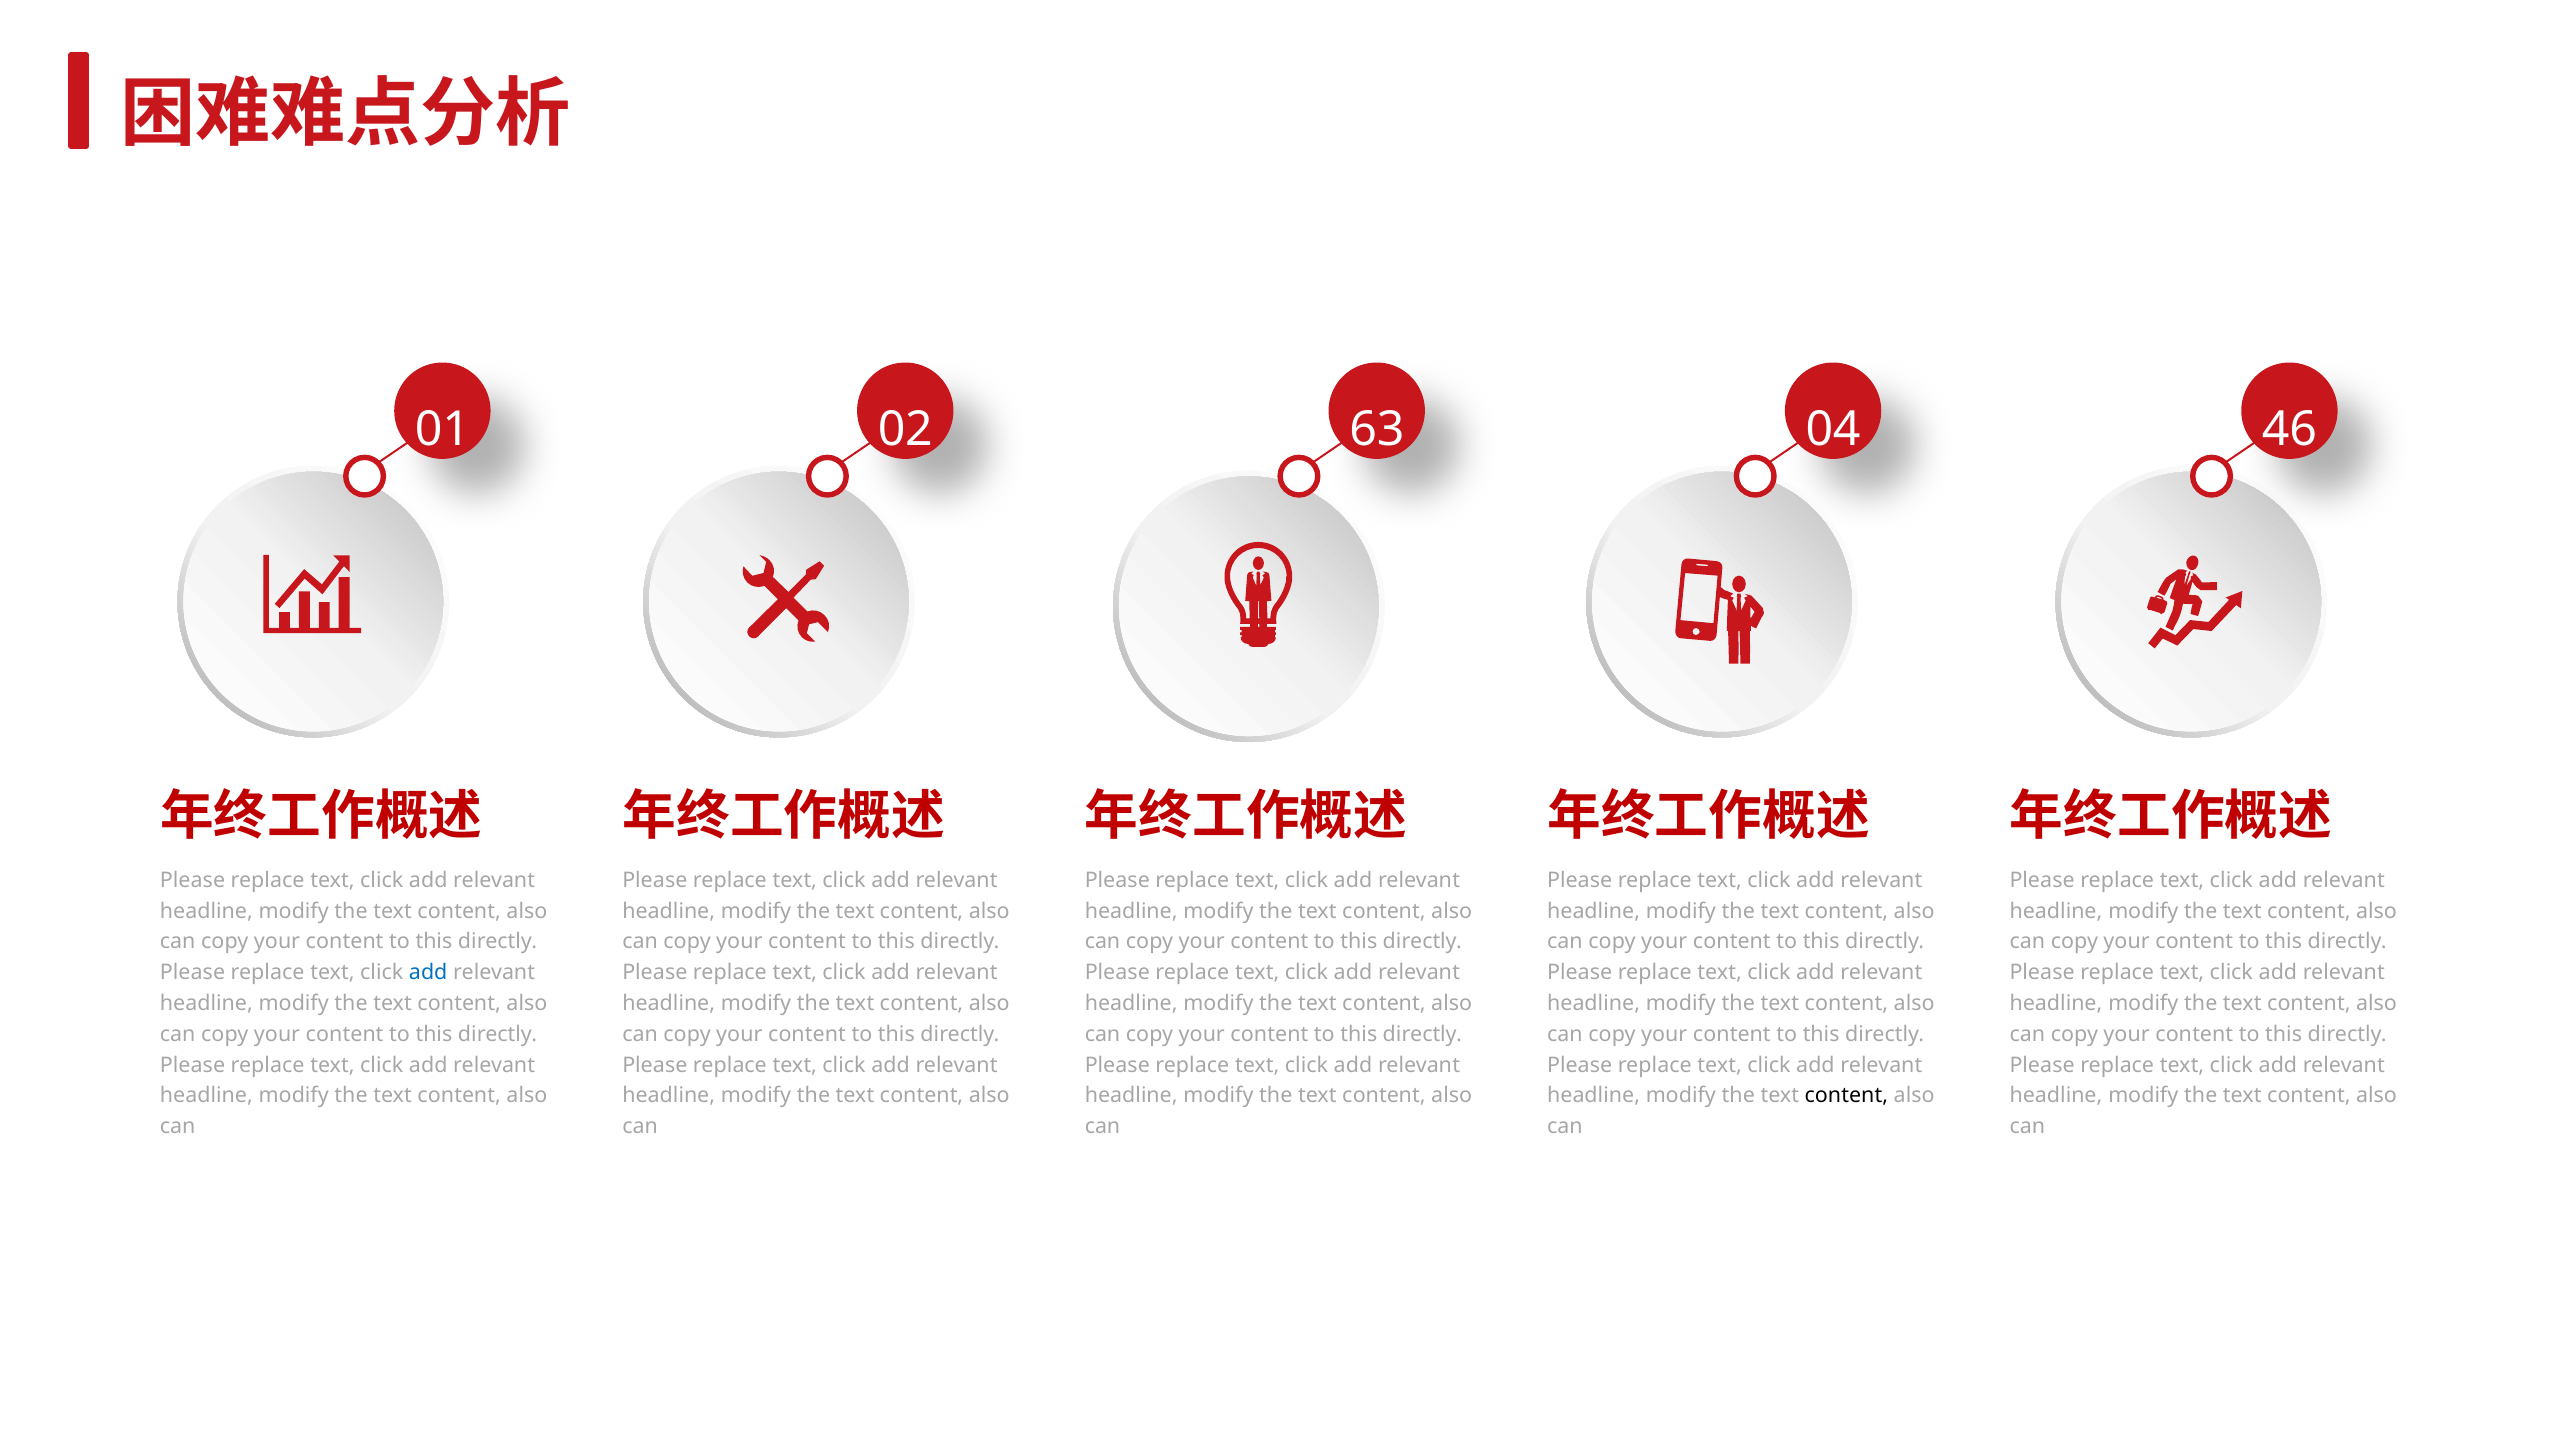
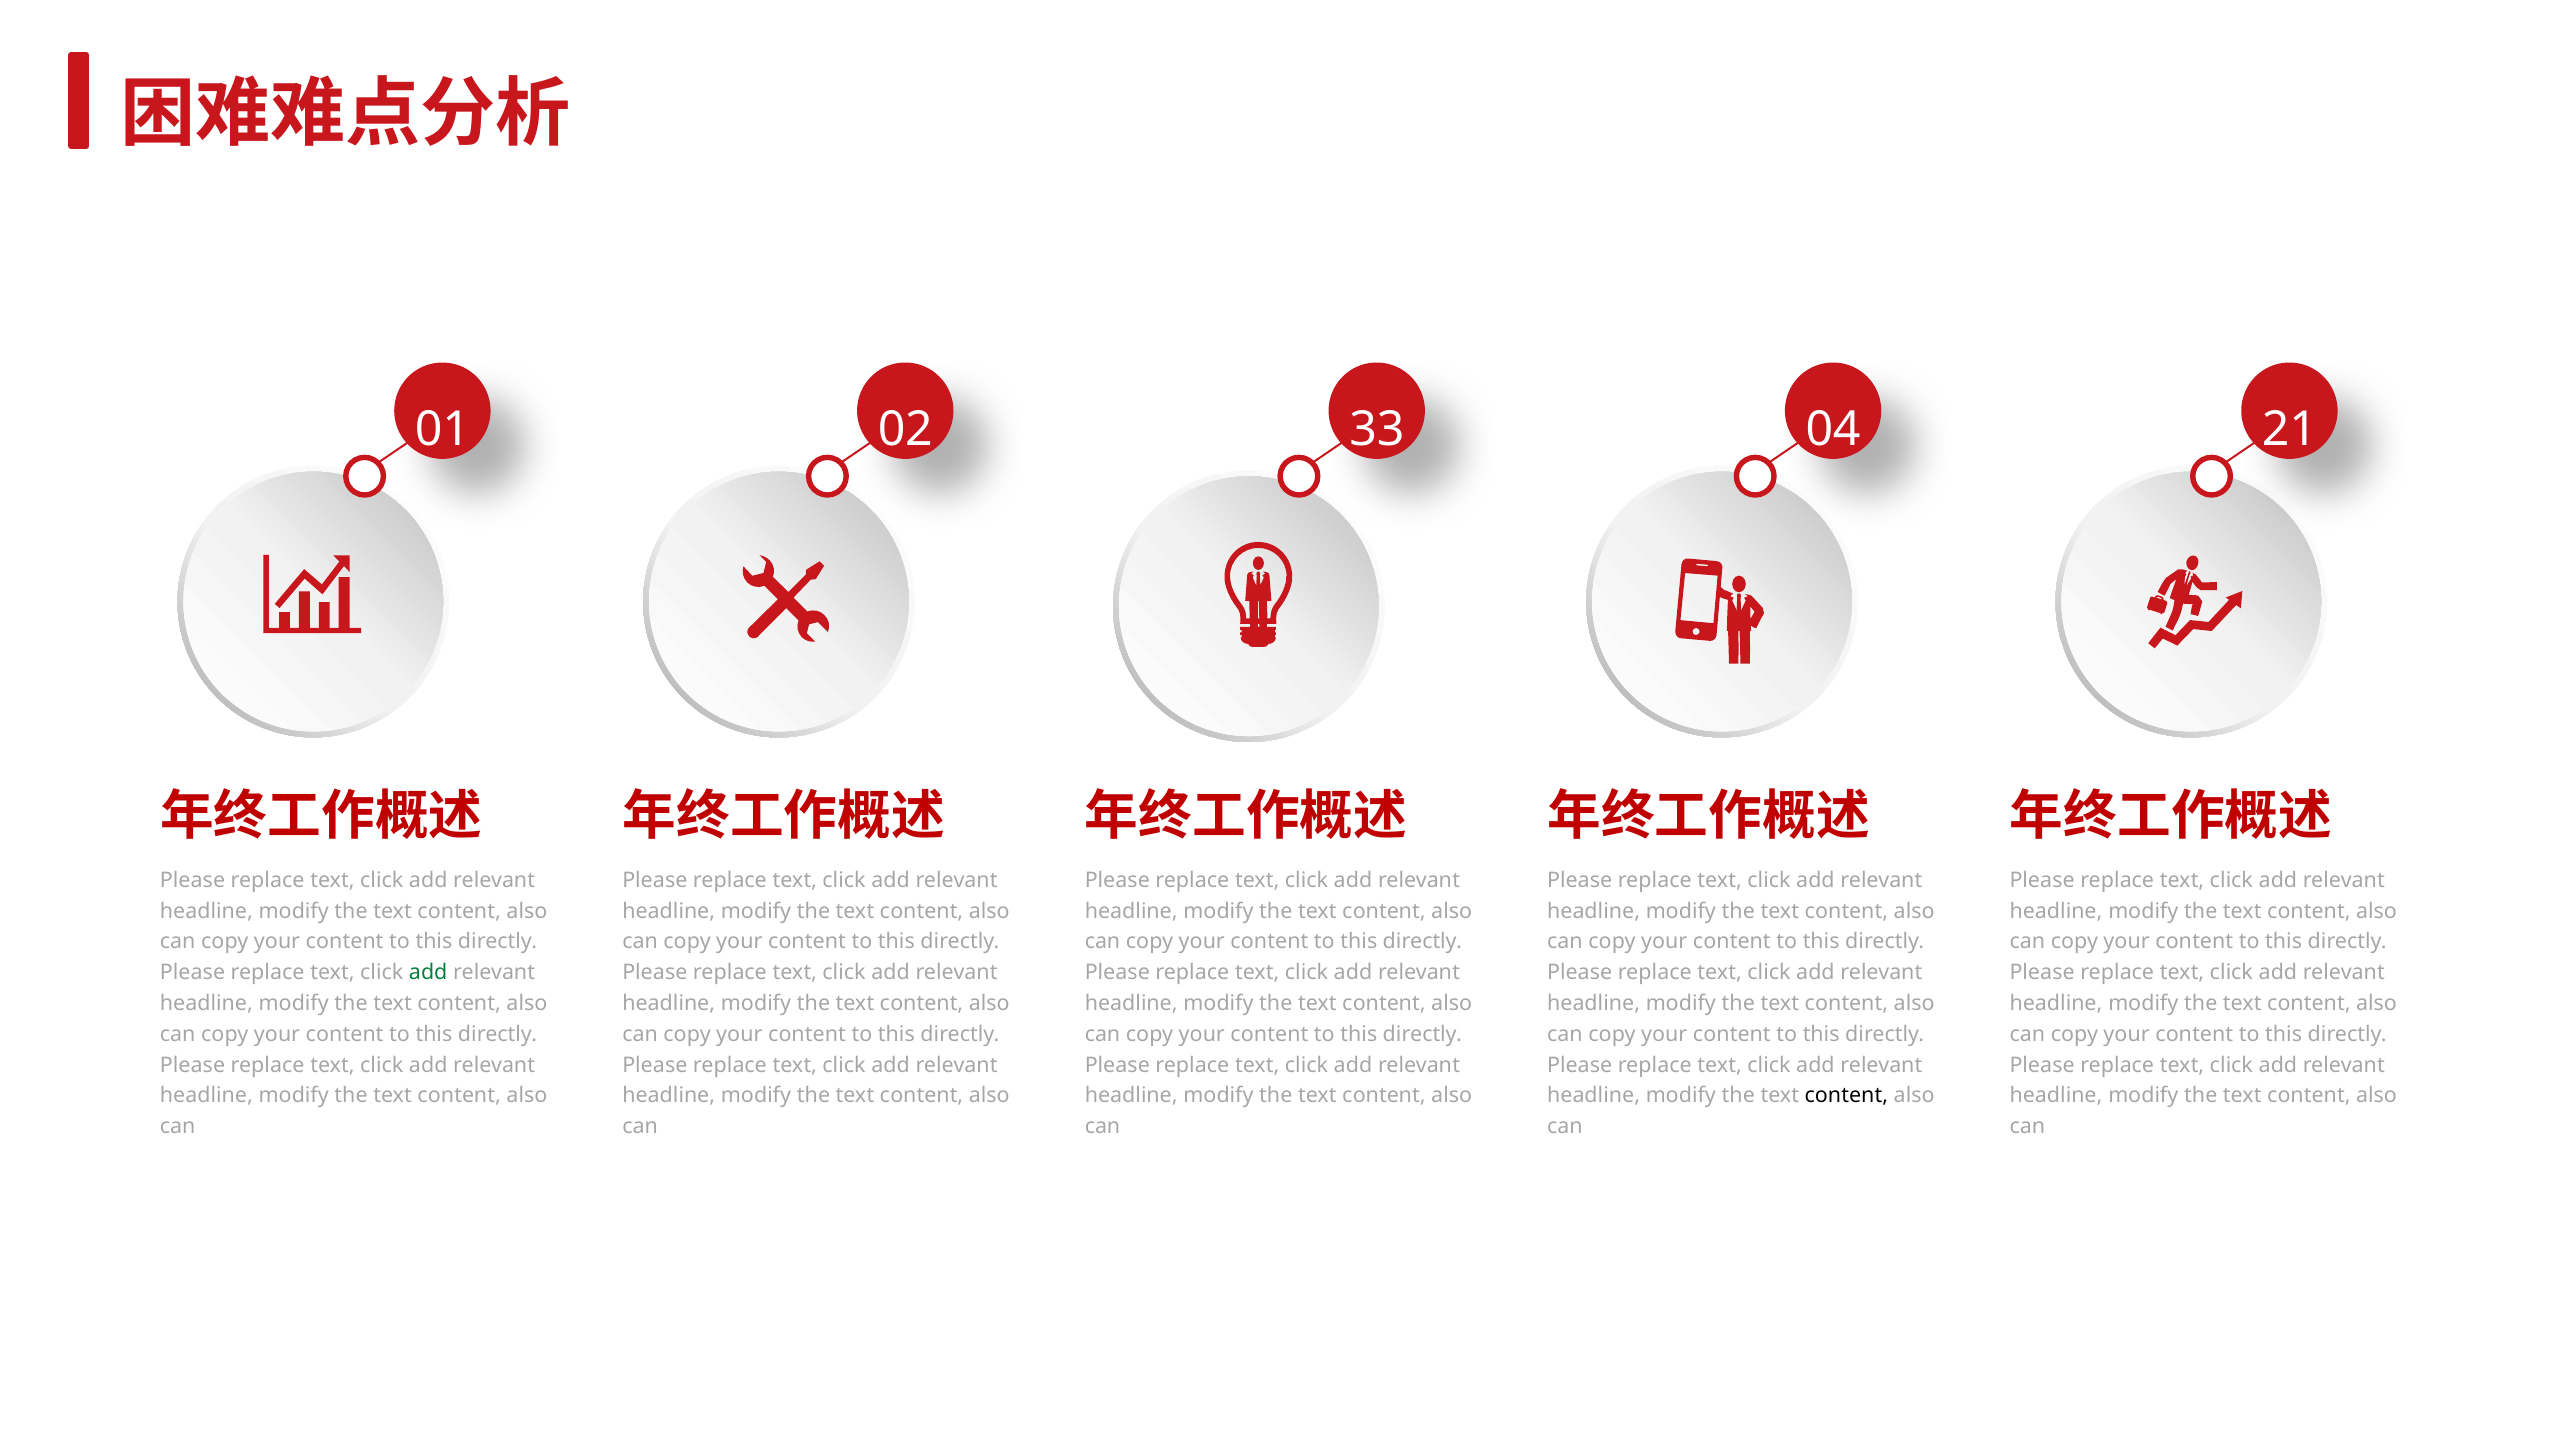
63: 63 -> 33
46: 46 -> 21
add at (428, 972) colour: blue -> green
